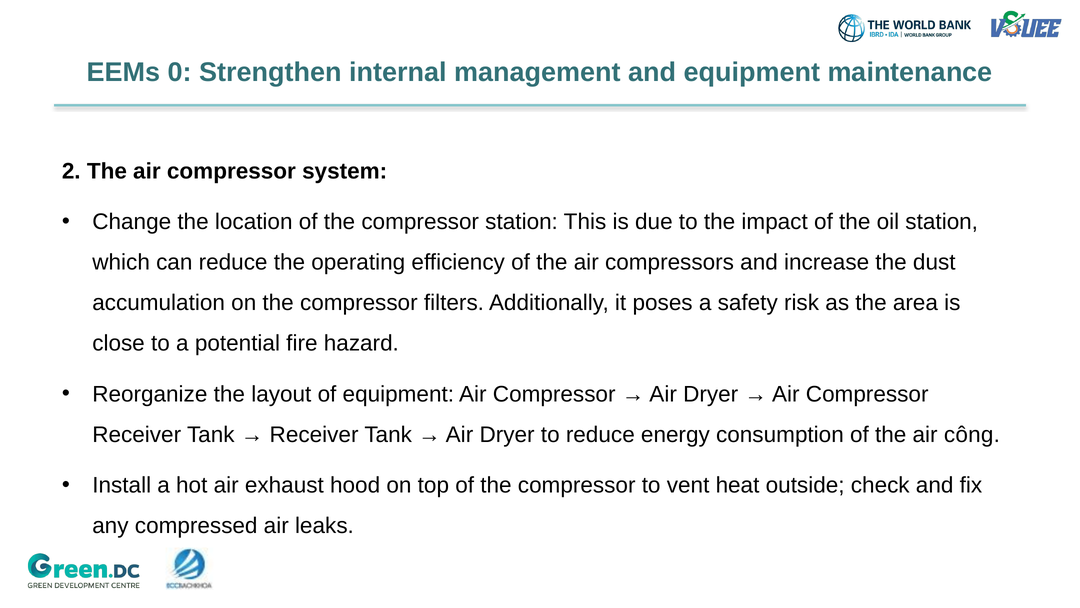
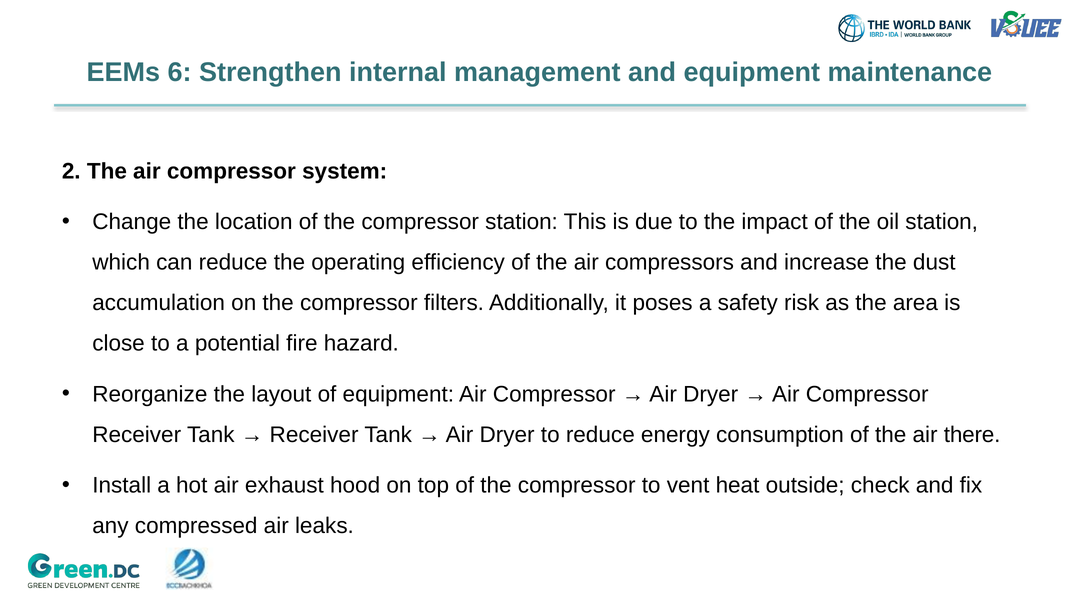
0: 0 -> 6
công: công -> there
